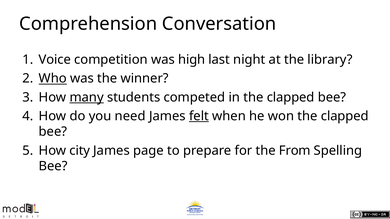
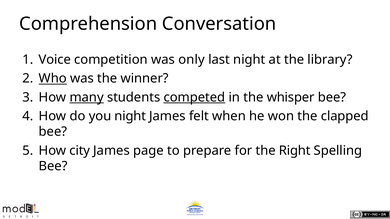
high: high -> only
competed underline: none -> present
in the clapped: clapped -> whisper
you need: need -> night
felt underline: present -> none
From: From -> Right
